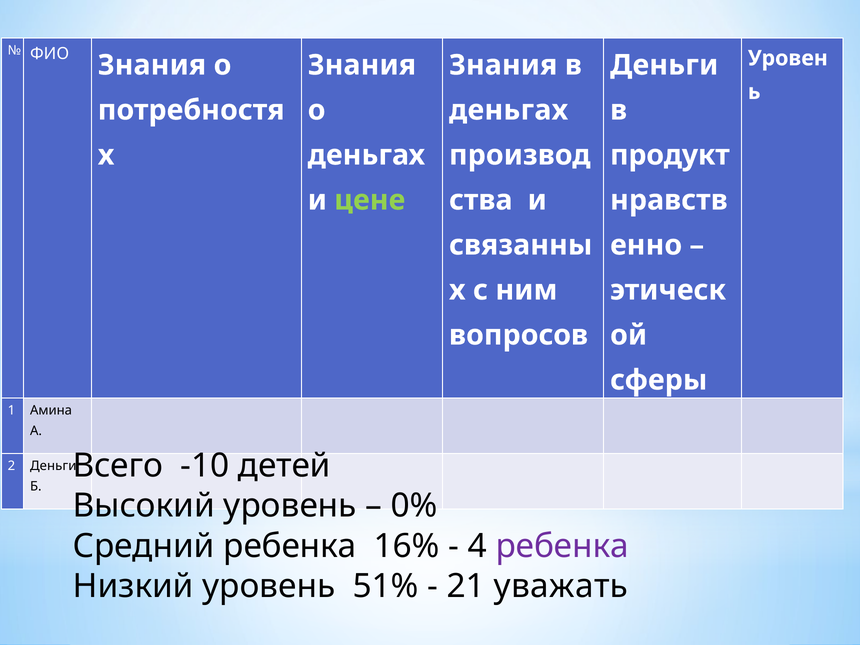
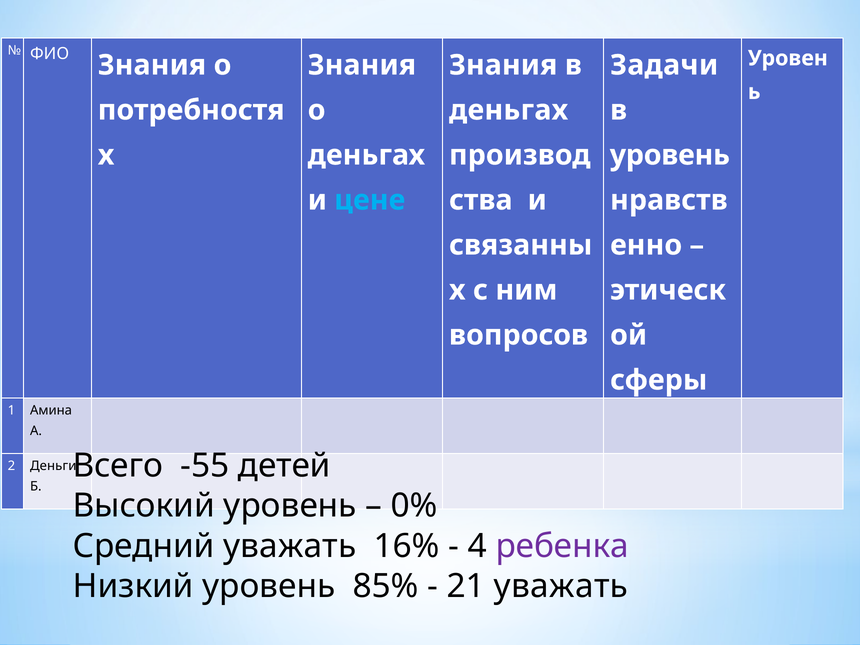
Деньги at (664, 65): Деньги -> Задачи
продукт at (670, 155): продукт -> уровень
цене colour: light green -> light blue
-10: -10 -> -55
Средний ребенка: ребенка -> уважать
51%: 51% -> 85%
